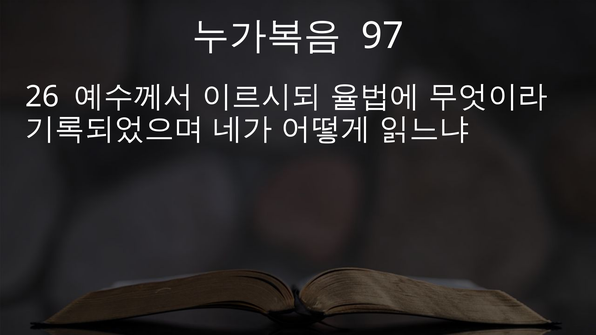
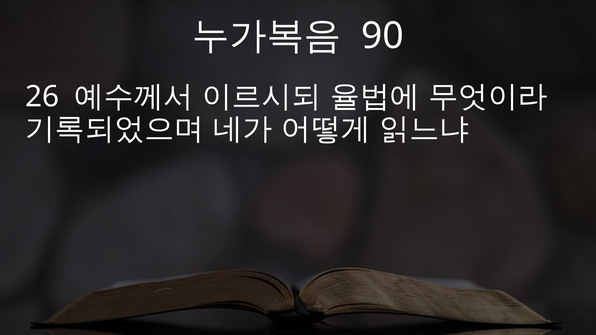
97: 97 -> 90
